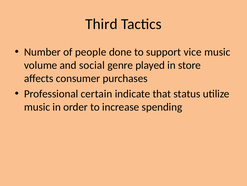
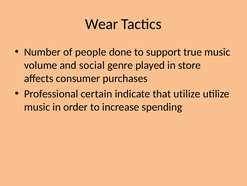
Third: Third -> Wear
vice: vice -> true
that status: status -> utilize
